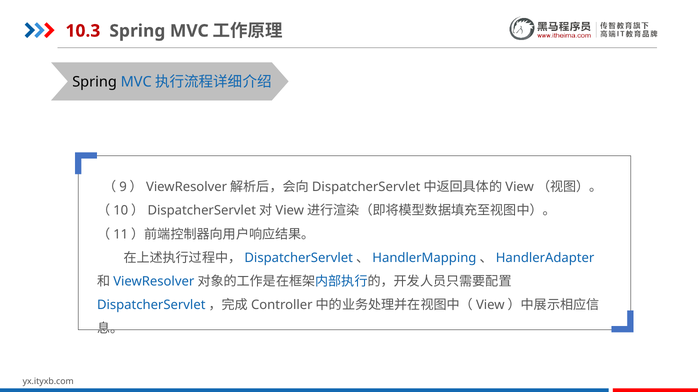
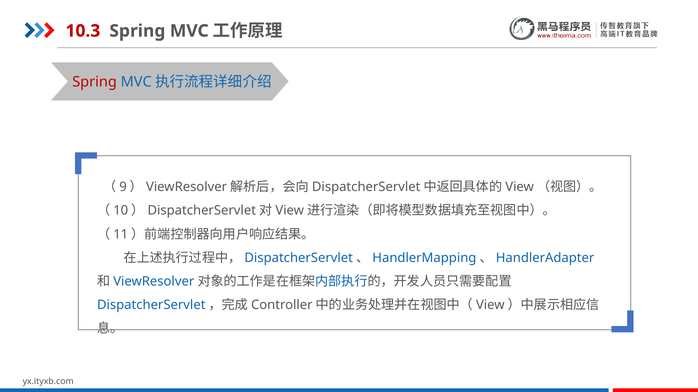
Spring at (95, 82) colour: black -> red
